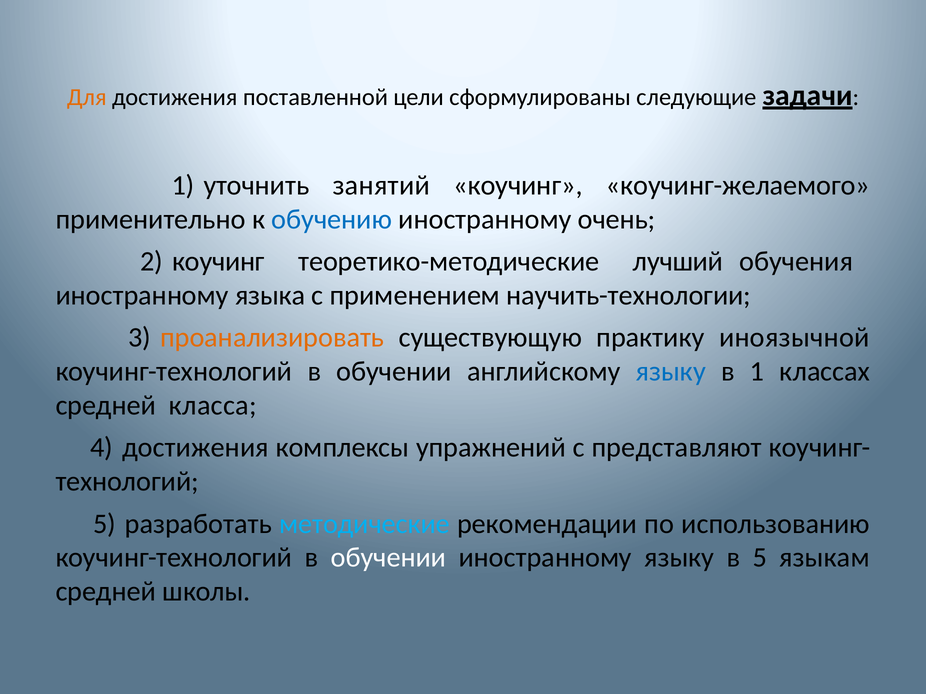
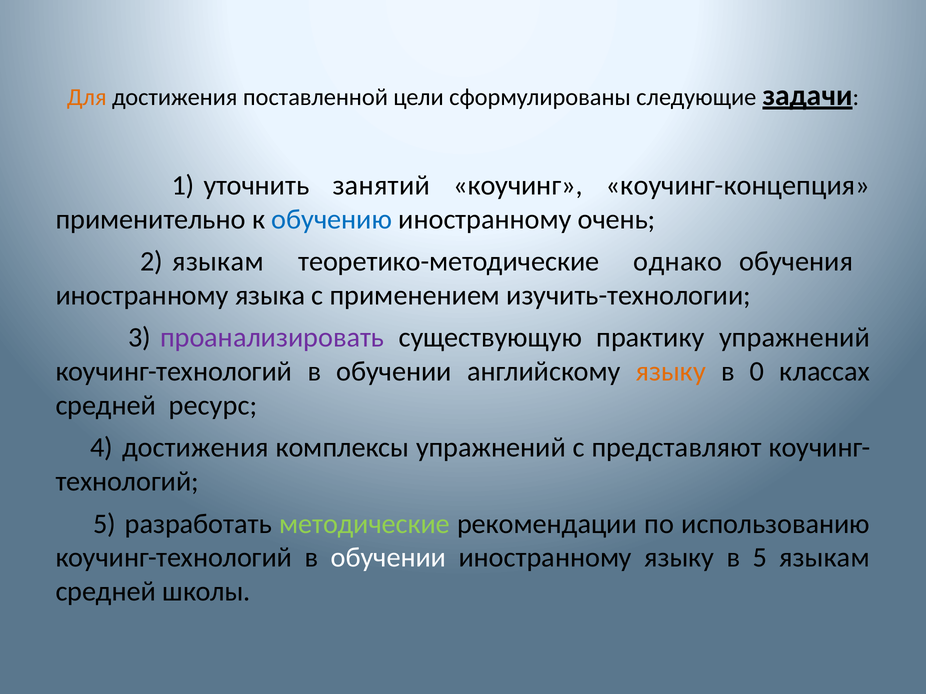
коучинг-желаемого: коучинг-желаемого -> коучинг-концепция
2 коучинг: коучинг -> языкам
лучший: лучший -> однако
научить-технологии: научить-технологии -> изучить-технологии
проанализировать colour: orange -> purple
практику иноязычной: иноязычной -> упражнений
языку at (671, 372) colour: blue -> orange
в 1: 1 -> 0
класса: класса -> ресурс
методические colour: light blue -> light green
